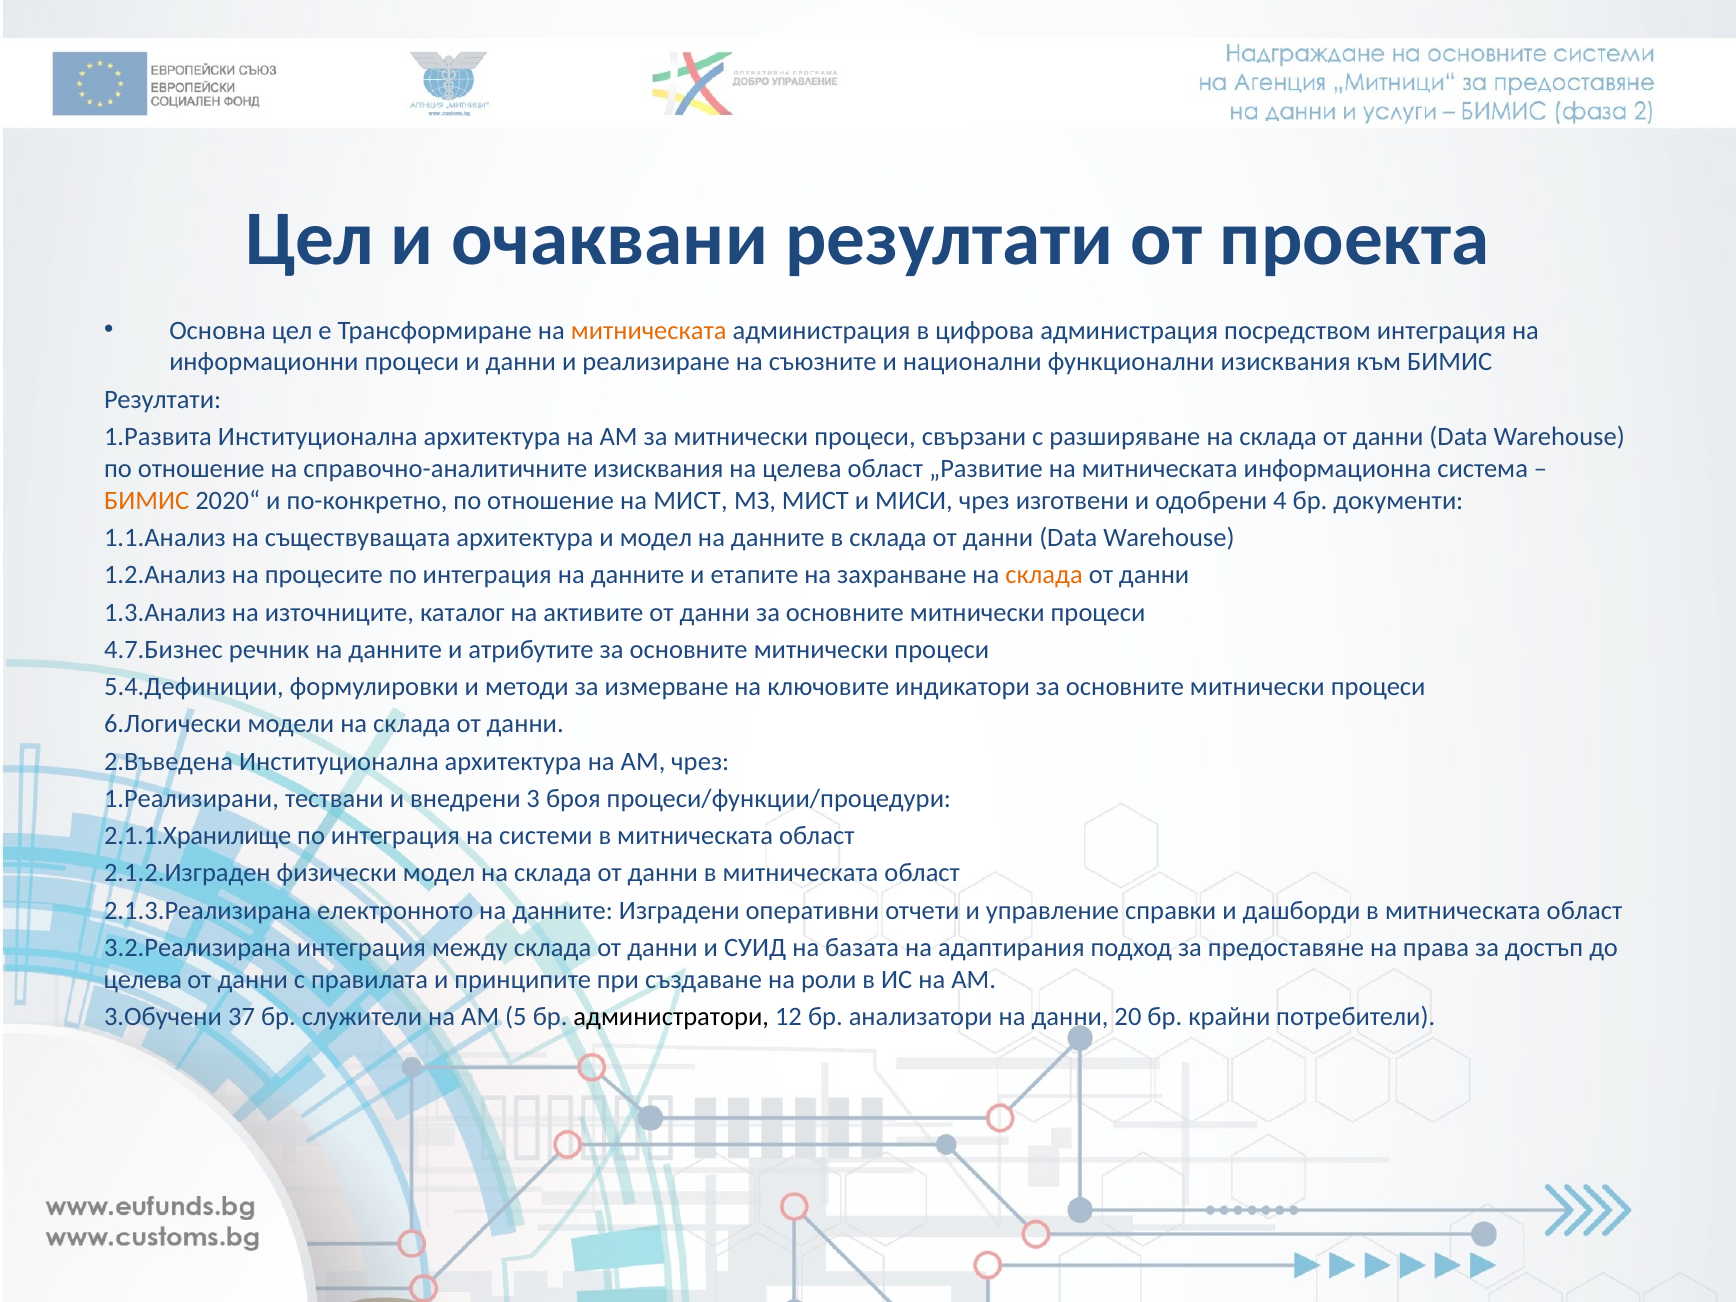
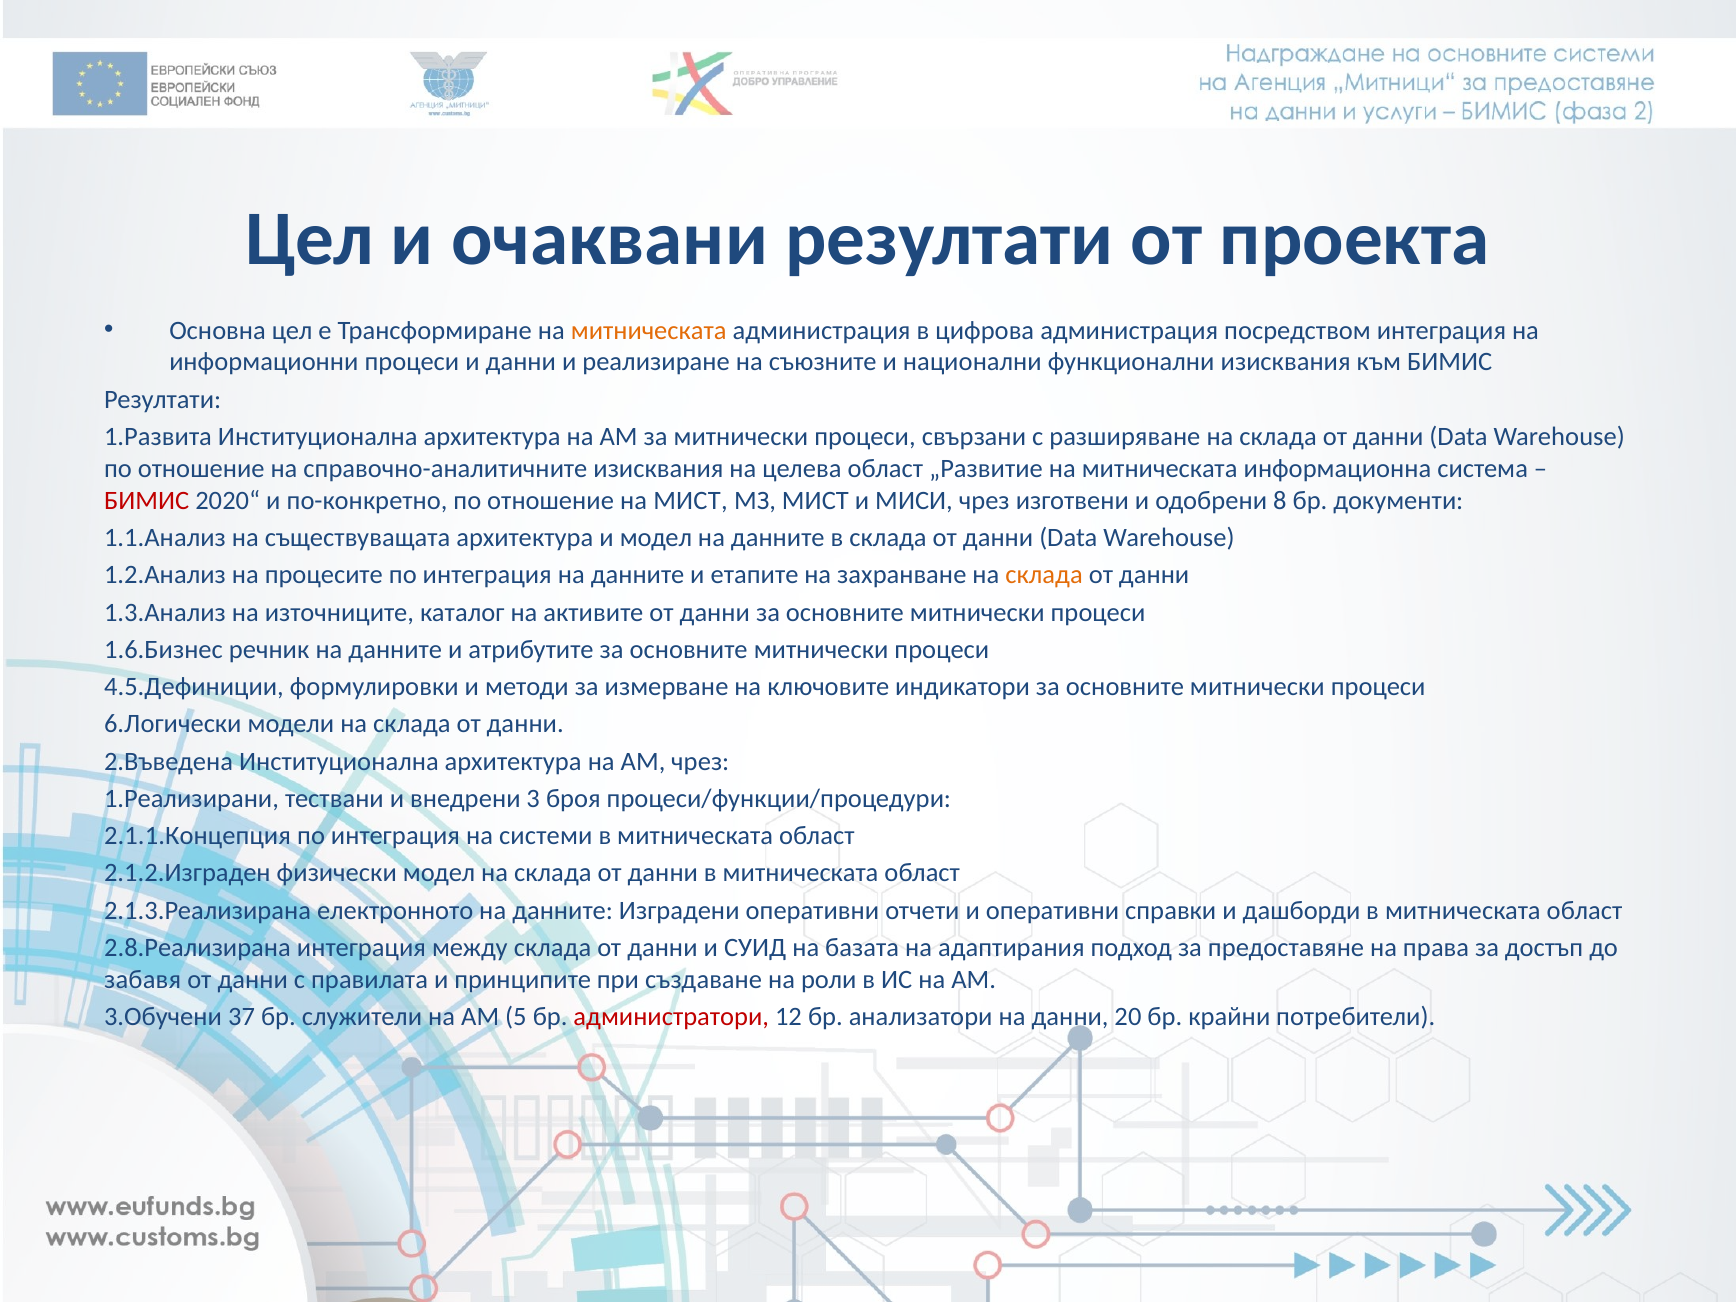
БИМИС at (147, 501) colour: orange -> red
4: 4 -> 8
4.7.Бизнес: 4.7.Бизнес -> 1.6.Бизнес
5.4.Дефиниции: 5.4.Дефиниции -> 4.5.Дефиниции
2.1.1.Хранилище: 2.1.1.Хранилище -> 2.1.1.Концепция
и управление: управление -> оперативни
3.2.Реализирана: 3.2.Реализирана -> 2.8.Реализирана
целева at (143, 979): целева -> забавя
администратори colour: black -> red
